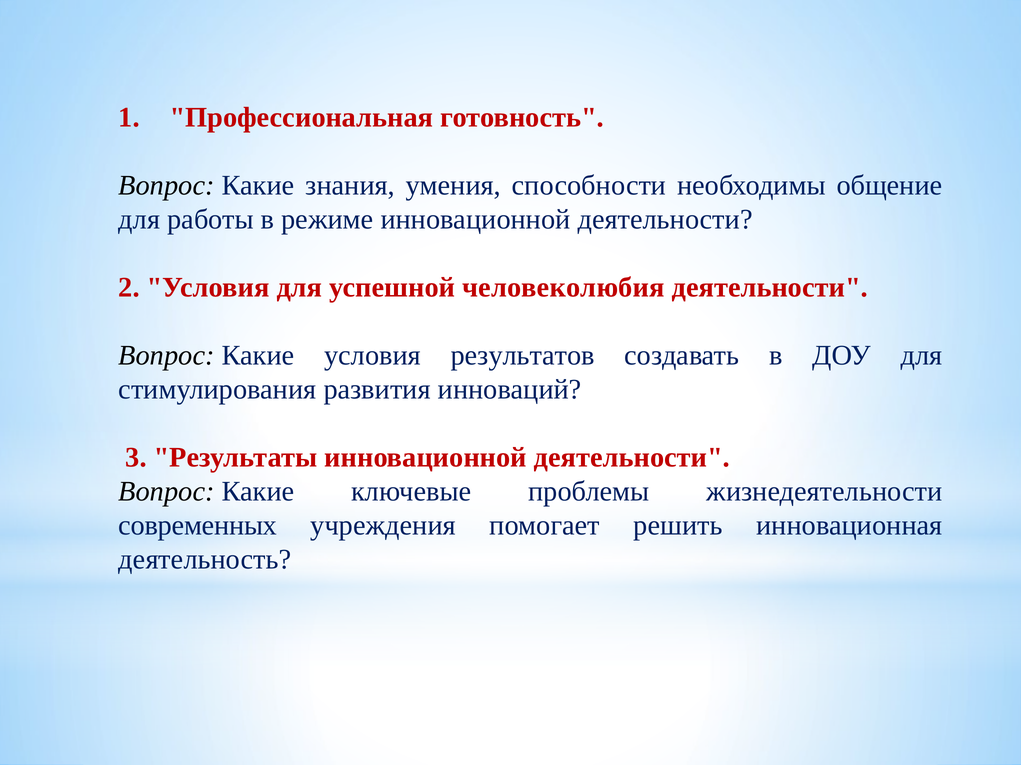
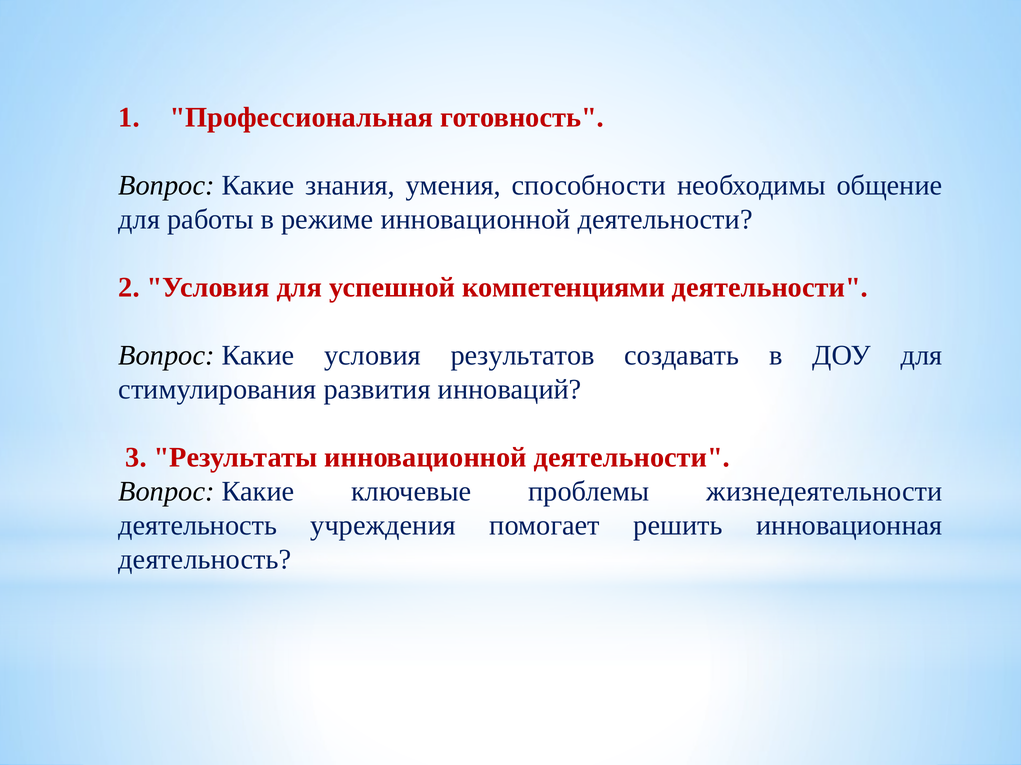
человеколюбия: человеколюбия -> компетенциями
современных at (198, 526): современных -> деятельность
